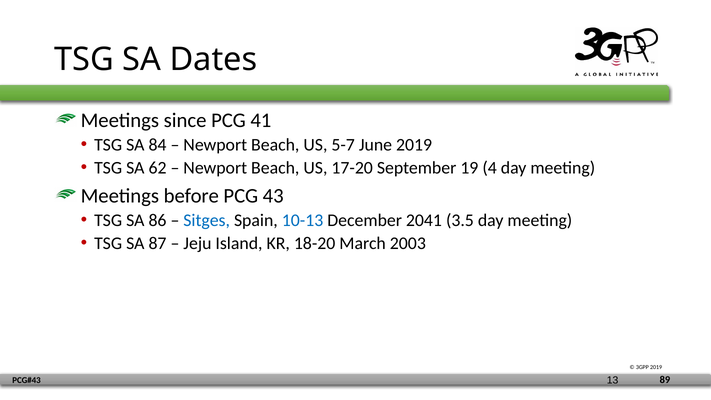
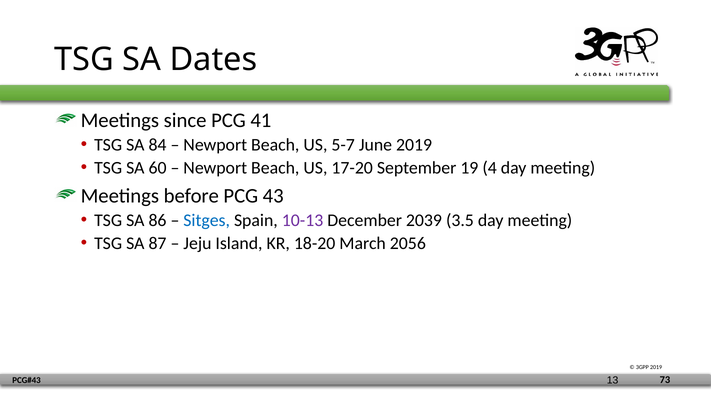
62: 62 -> 60
10-13 colour: blue -> purple
2041: 2041 -> 2039
2003: 2003 -> 2056
89: 89 -> 73
